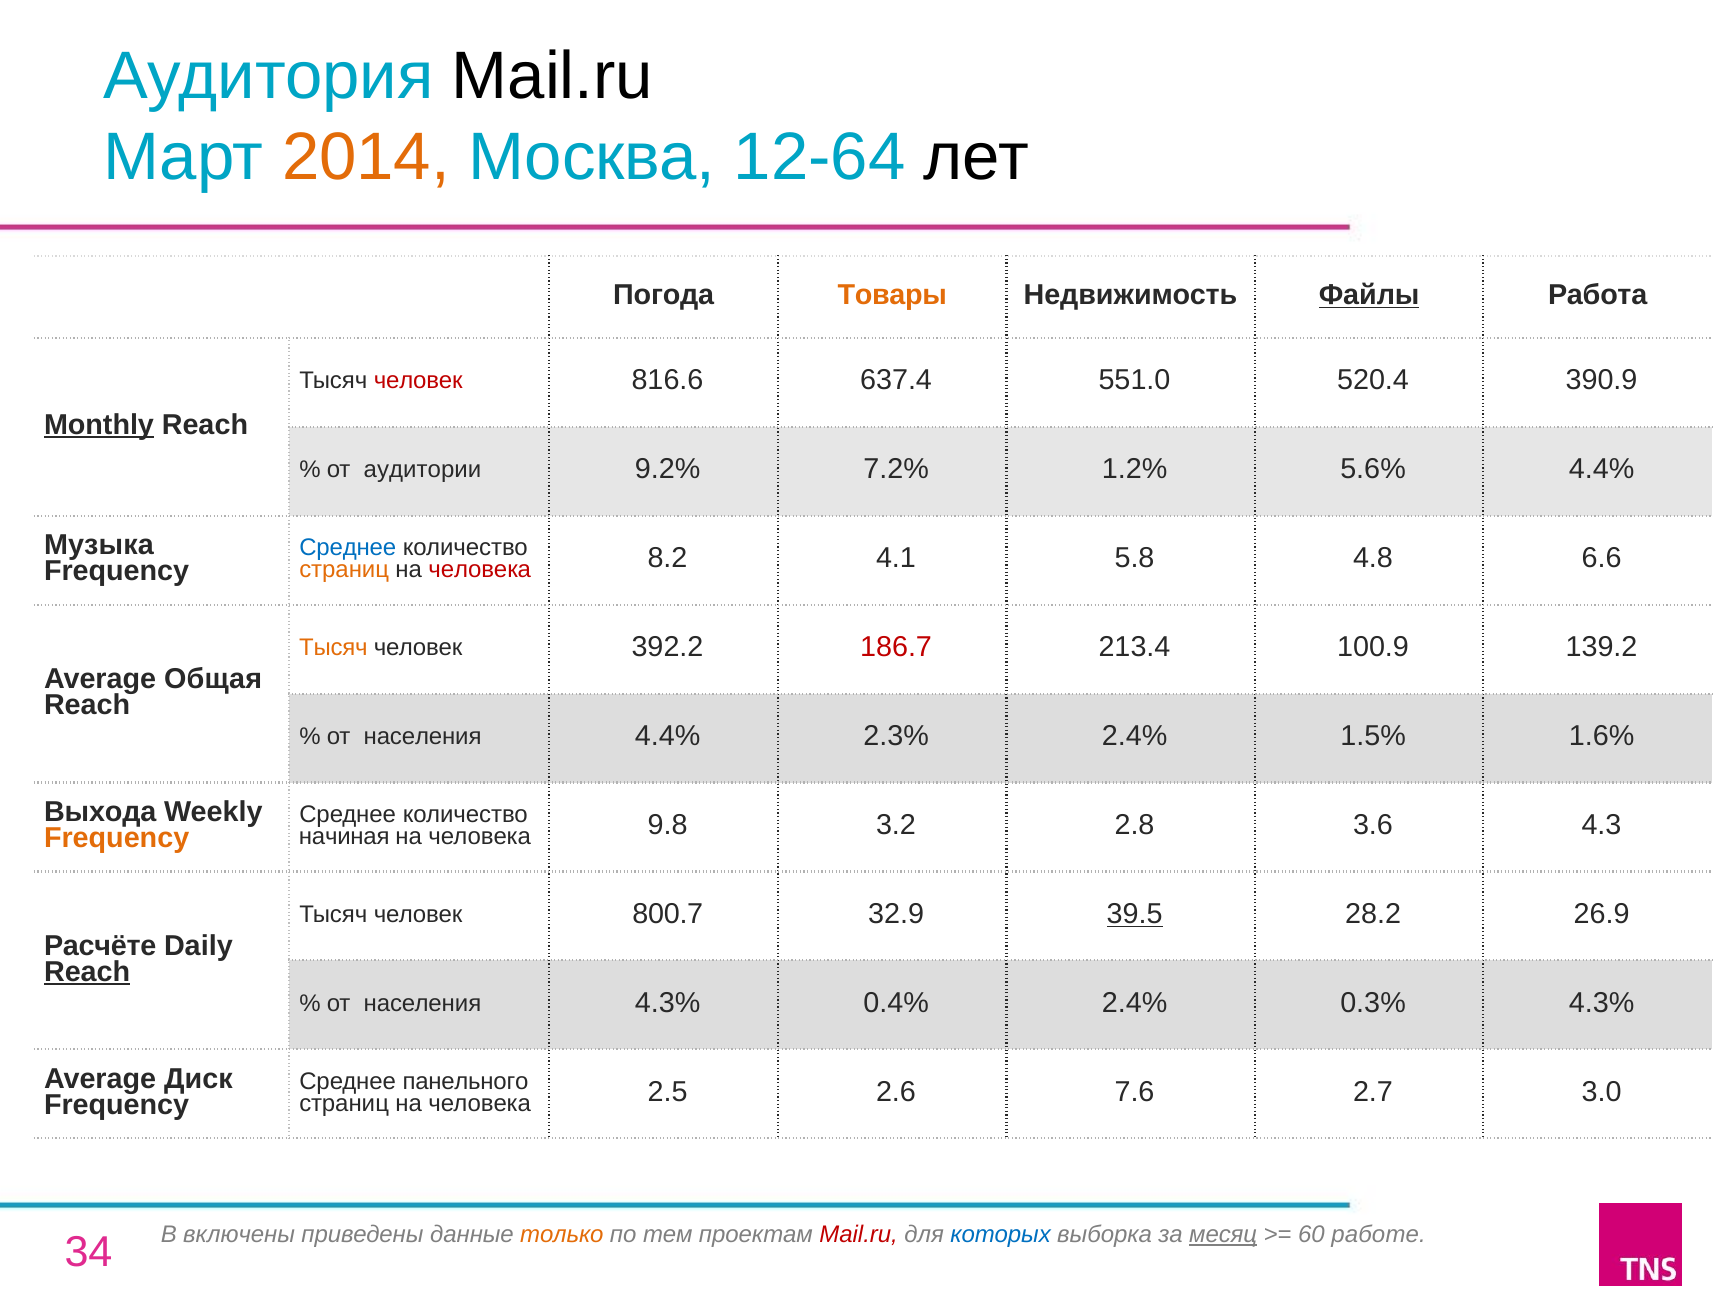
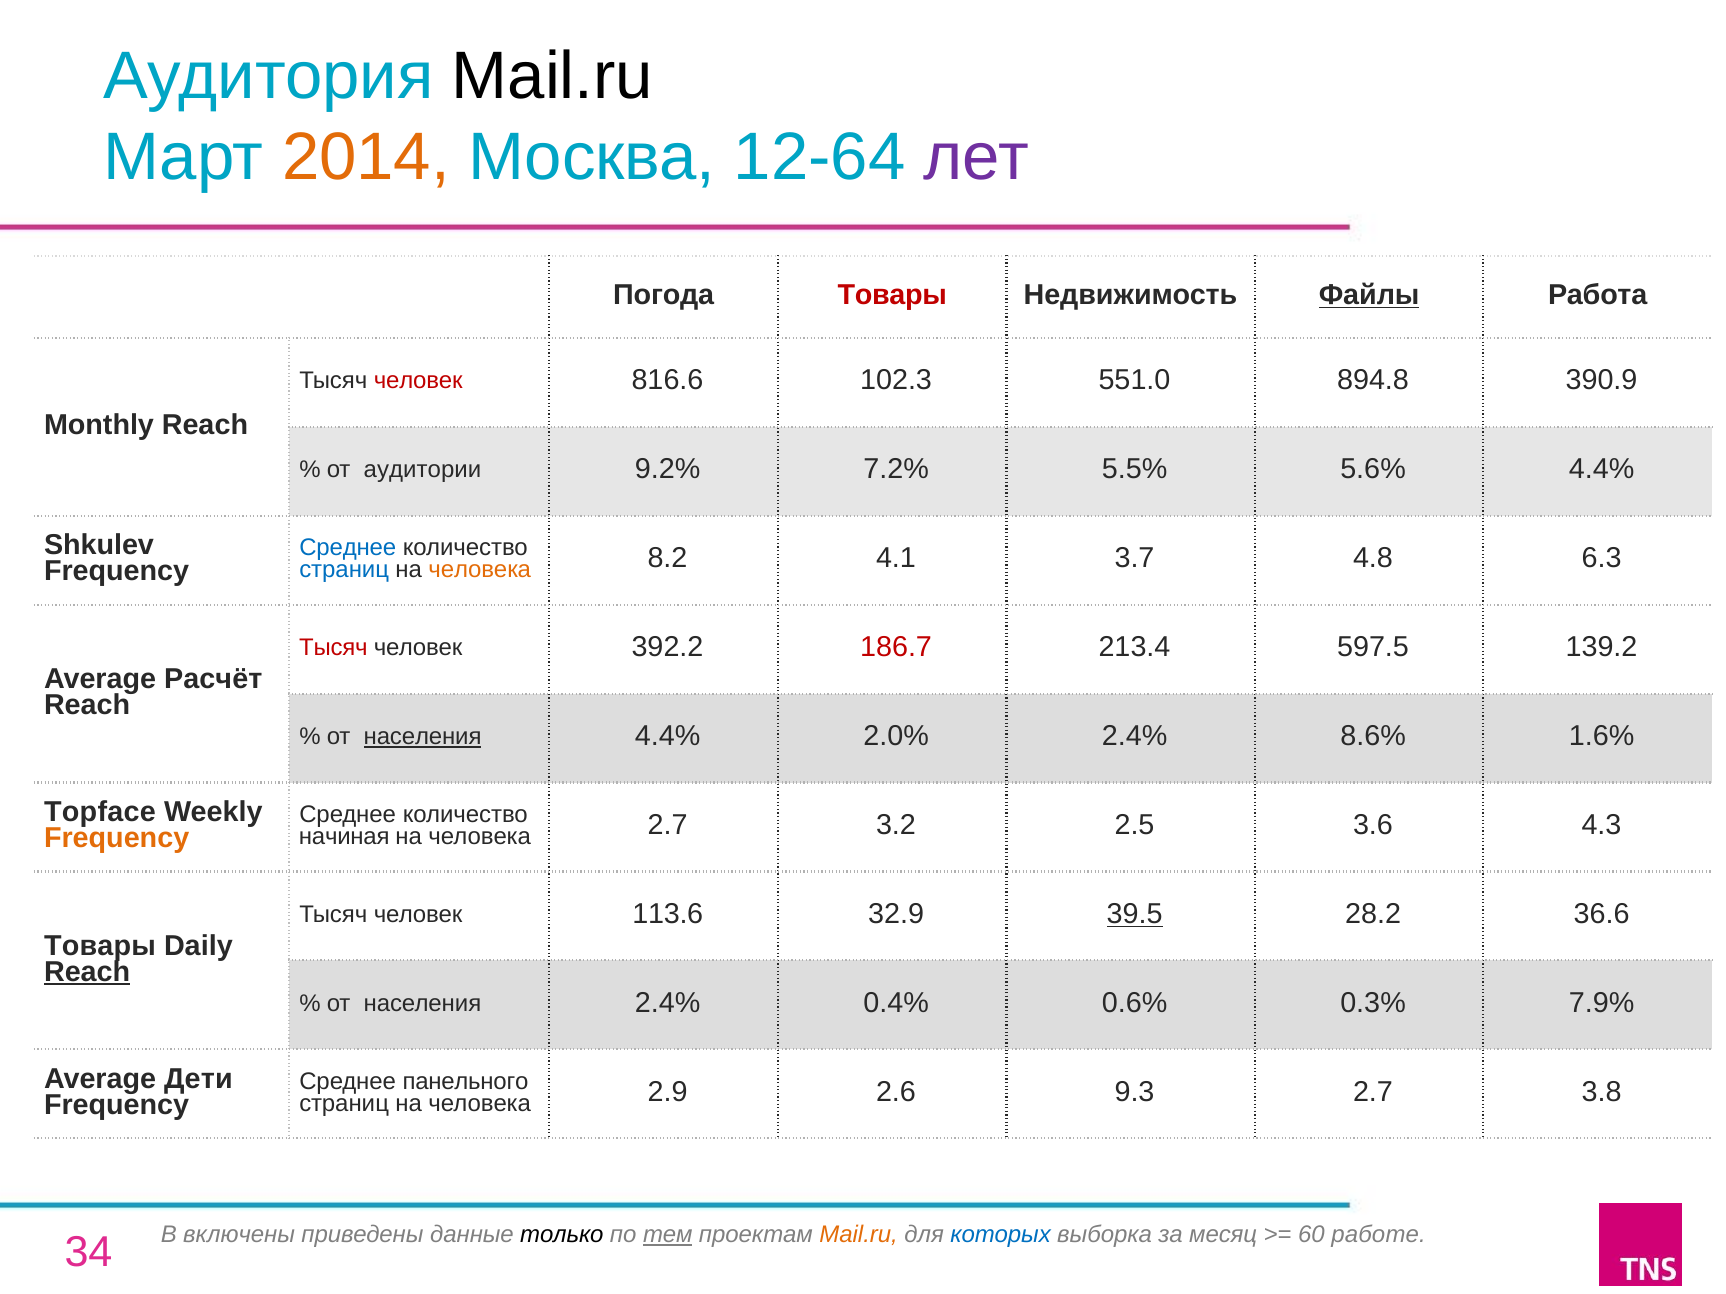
лет colour: black -> purple
Товары at (892, 295) colour: orange -> red
637.4: 637.4 -> 102.3
520.4: 520.4 -> 894.8
Monthly underline: present -> none
1.2%: 1.2% -> 5.5%
Музыка: Музыка -> Shkulev
страниц at (344, 569) colour: orange -> blue
человека at (480, 569) colour: red -> orange
5.8: 5.8 -> 3.7
6.6: 6.6 -> 6.3
Тысяч at (333, 648) colour: orange -> red
100.9: 100.9 -> 597.5
Общая: Общая -> Расчёт
населения at (423, 737) underline: none -> present
2.3%: 2.3% -> 2.0%
1.5%: 1.5% -> 8.6%
Выхода: Выхода -> Topface
человека 9.8: 9.8 -> 2.7
2.8: 2.8 -> 2.5
800.7: 800.7 -> 113.6
26.9: 26.9 -> 36.6
Расчёте at (100, 946): Расчёте -> Товары
населения 4.3%: 4.3% -> 2.4%
0.4% 2.4%: 2.4% -> 0.6%
0.3% 4.3%: 4.3% -> 7.9%
Диск: Диск -> Дети
2.5: 2.5 -> 2.9
7.6: 7.6 -> 9.3
3.0: 3.0 -> 3.8
только colour: orange -> black
тем underline: none -> present
Mail.ru at (859, 1235) colour: red -> orange
месяц underline: present -> none
